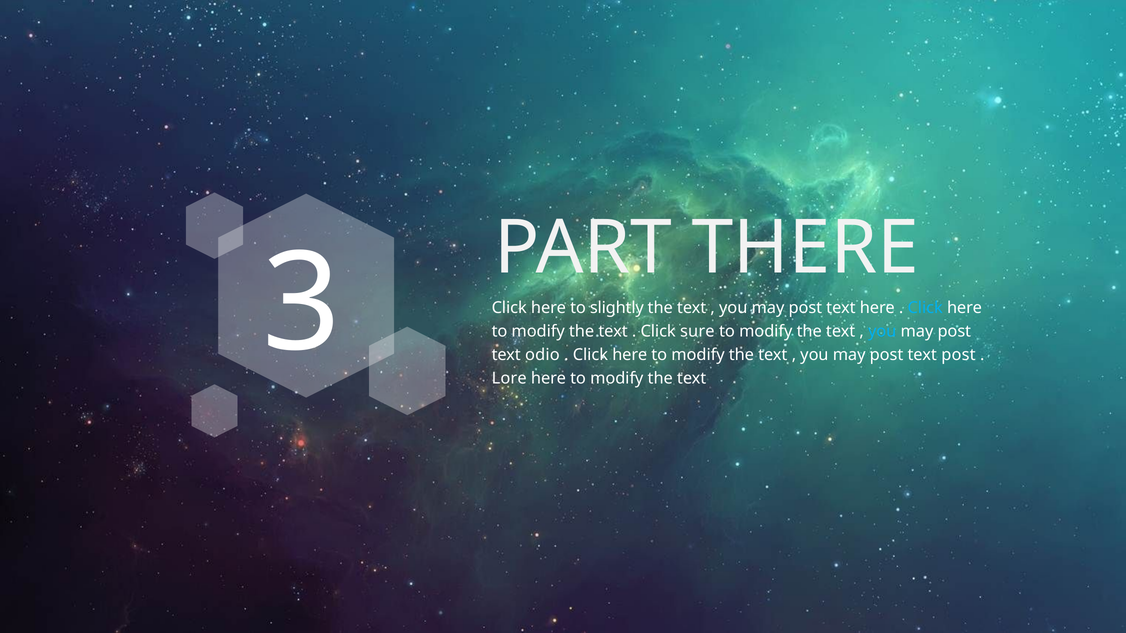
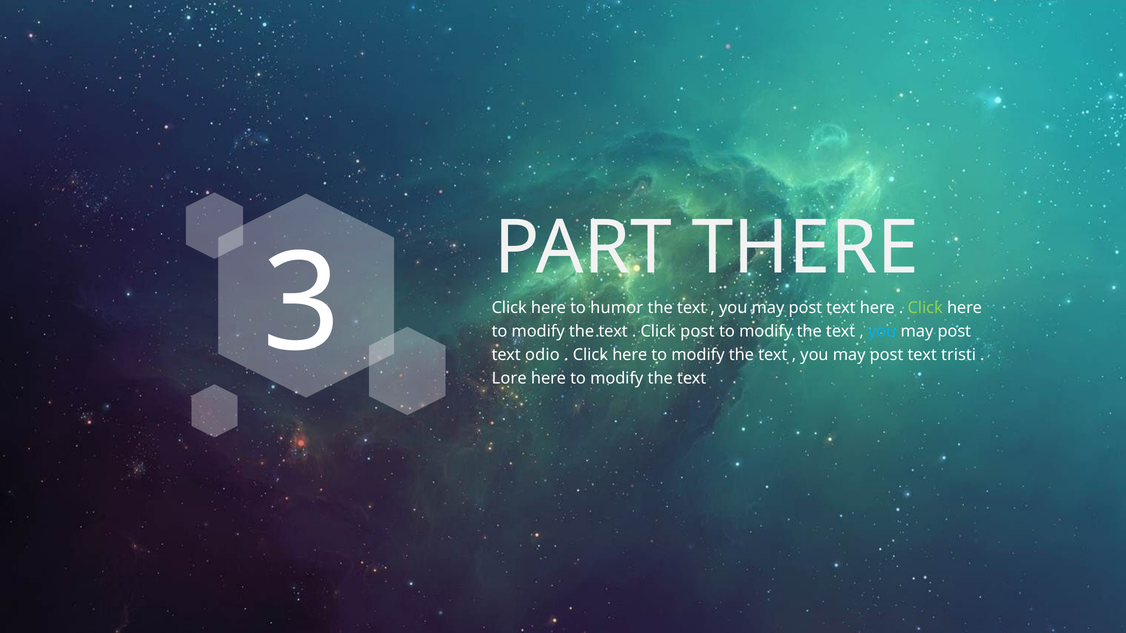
slightly: slightly -> humor
Click at (925, 308) colour: light blue -> light green
Click sure: sure -> post
text post: post -> tristi
